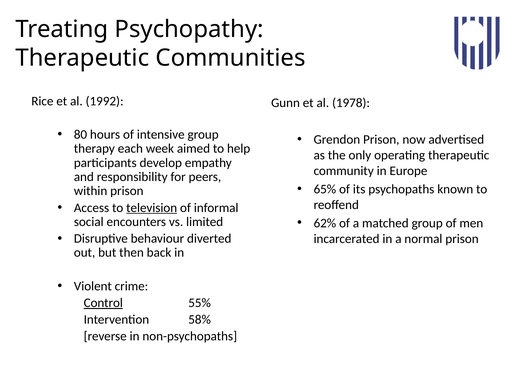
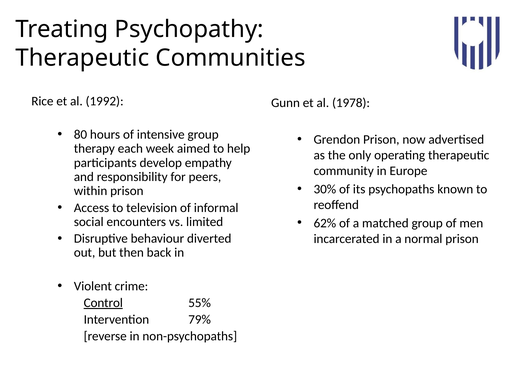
65%: 65% -> 30%
television underline: present -> none
58%: 58% -> 79%
